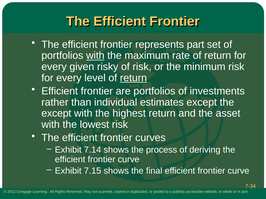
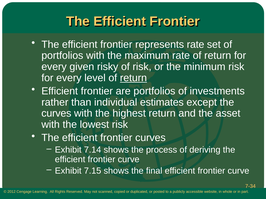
represents part: part -> rate
with at (95, 56) underline: present -> none
except at (56, 114): except -> curves
